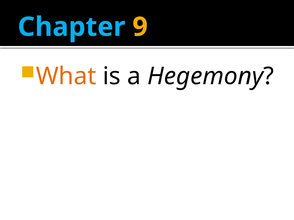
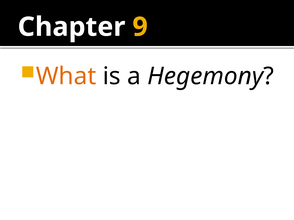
Chapter colour: light blue -> white
